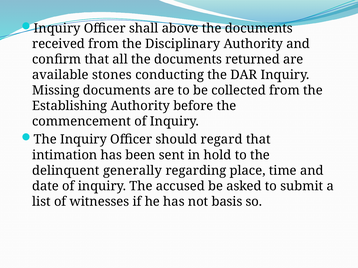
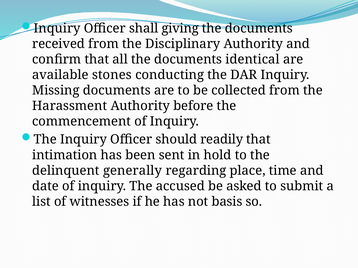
above: above -> giving
returned: returned -> identical
Establishing: Establishing -> Harassment
regard: regard -> readily
